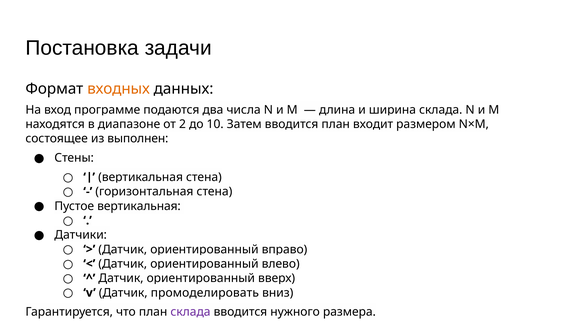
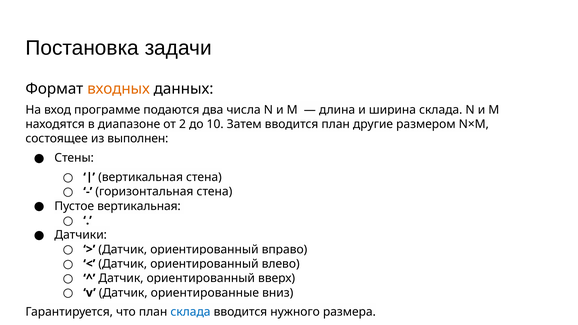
входит: входит -> другие
промоделировать: промоделировать -> ориентированные
склада at (190, 312) colour: purple -> blue
